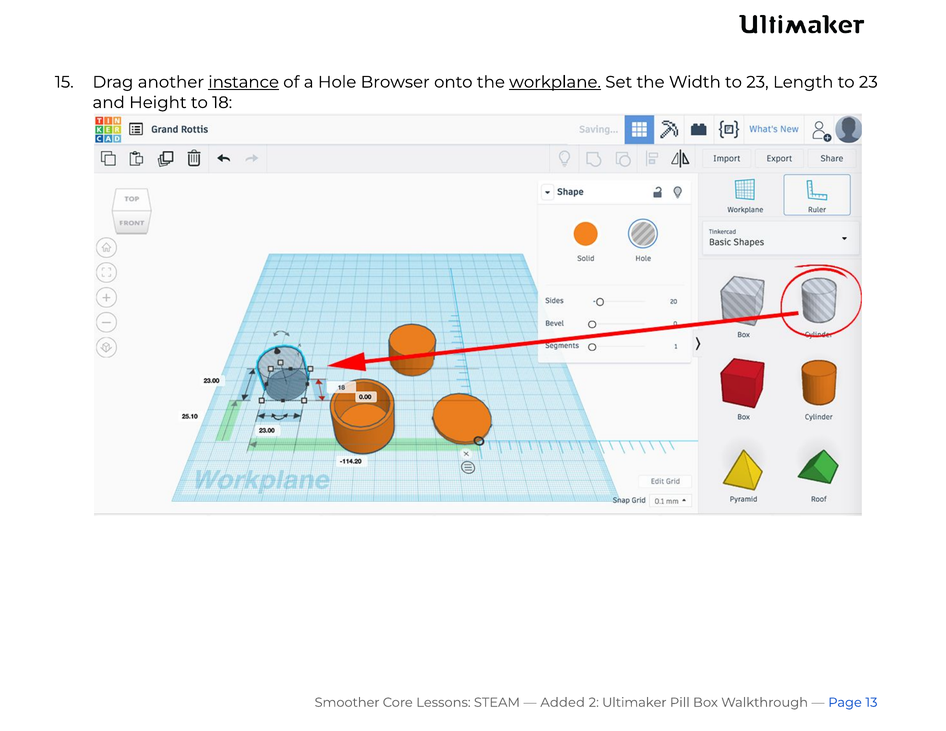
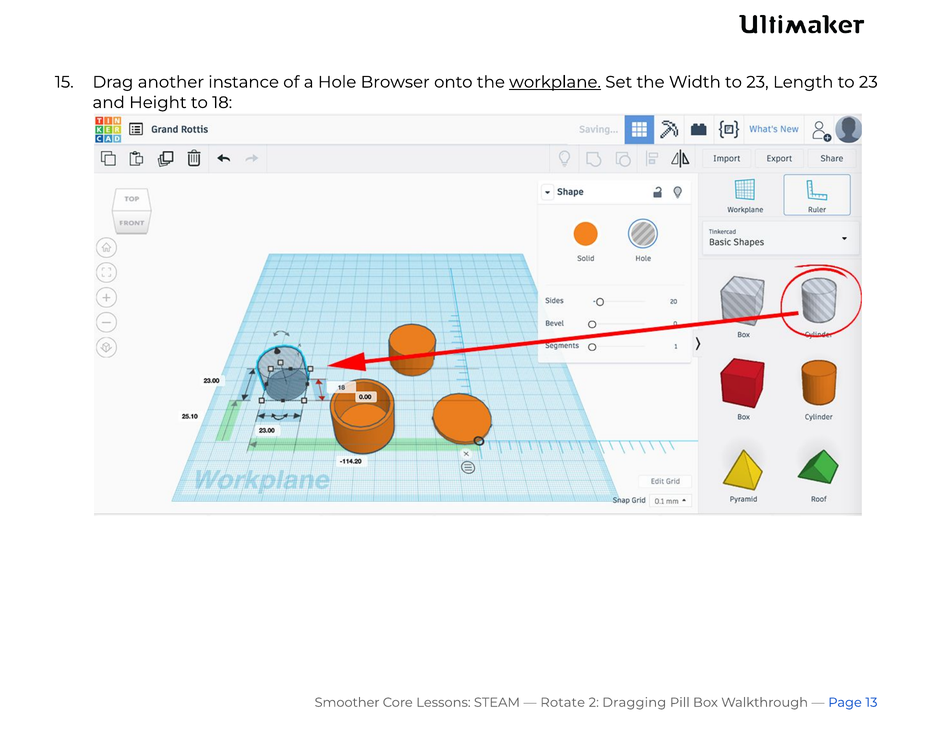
instance underline: present -> none
Added: Added -> Rotate
Ultimaker: Ultimaker -> Dragging
